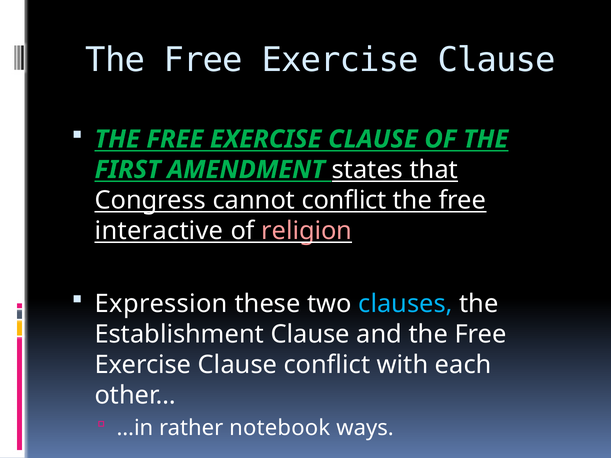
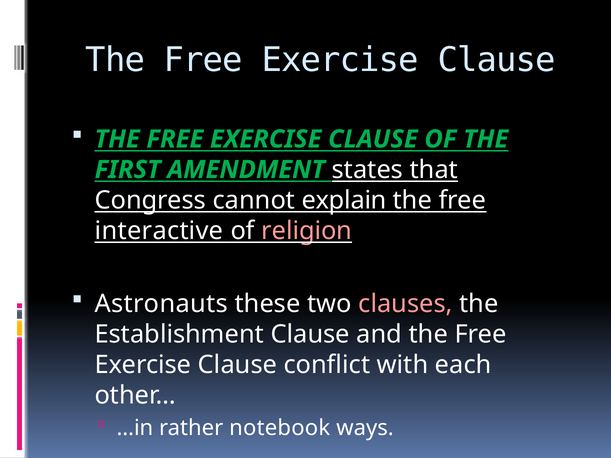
cannot conflict: conflict -> explain
Expression: Expression -> Astronauts
clauses colour: light blue -> pink
